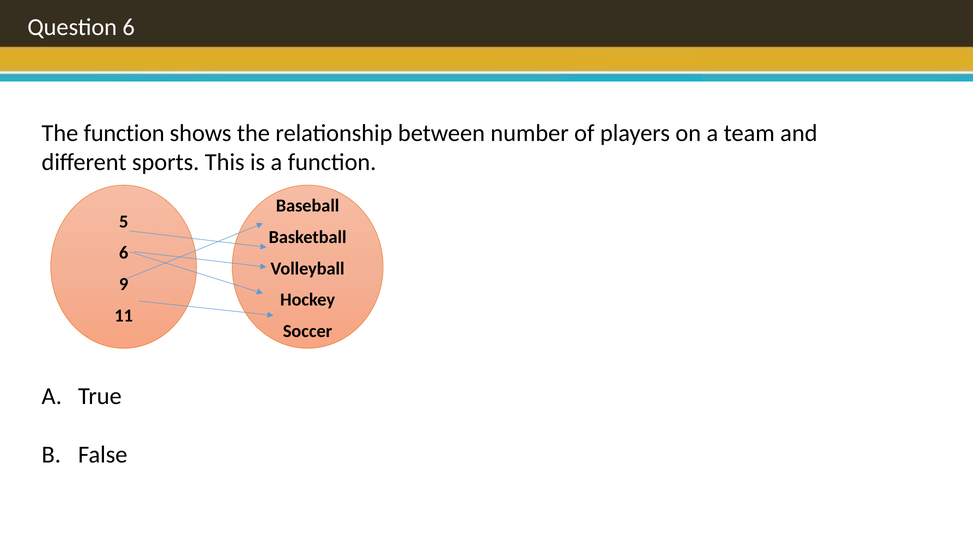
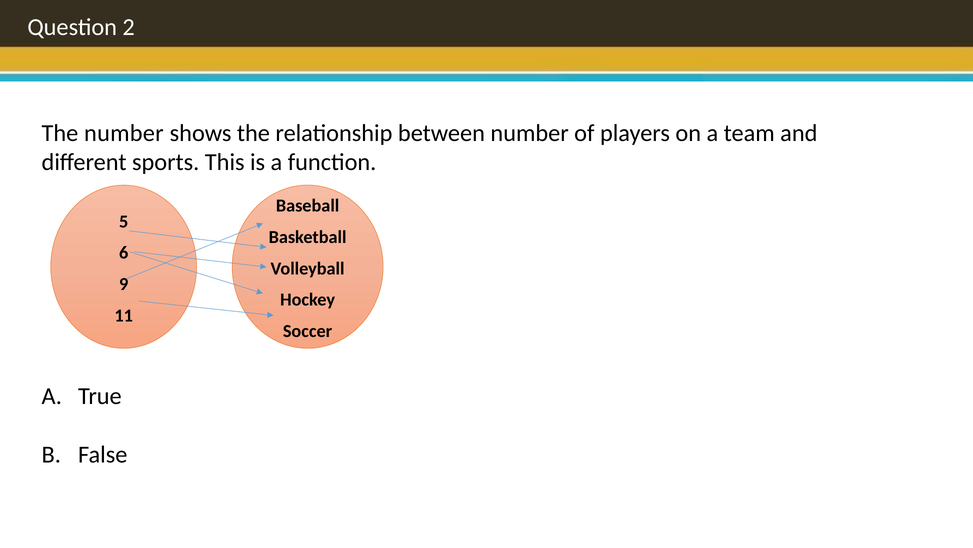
Question 6: 6 -> 2
The function: function -> number
